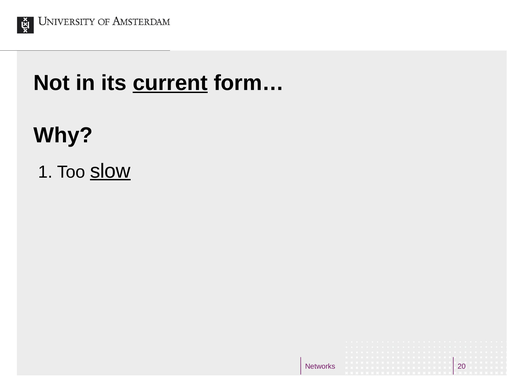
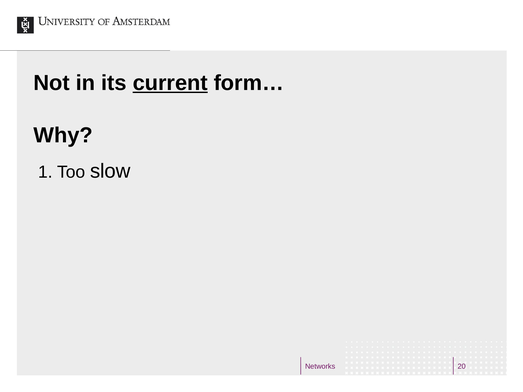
slow underline: present -> none
